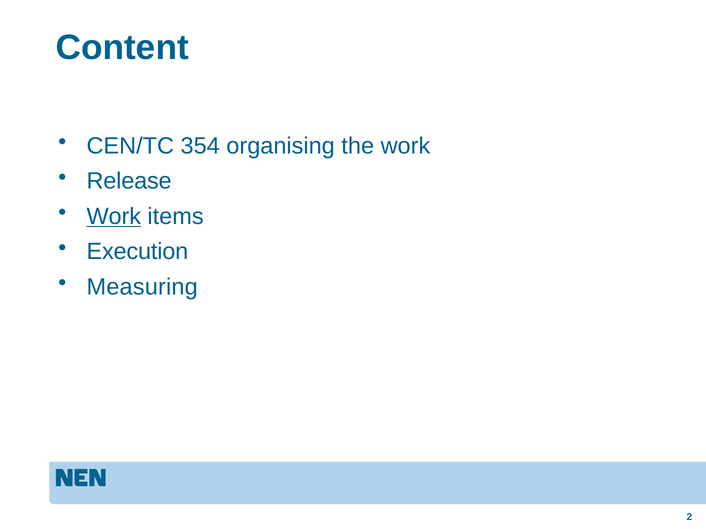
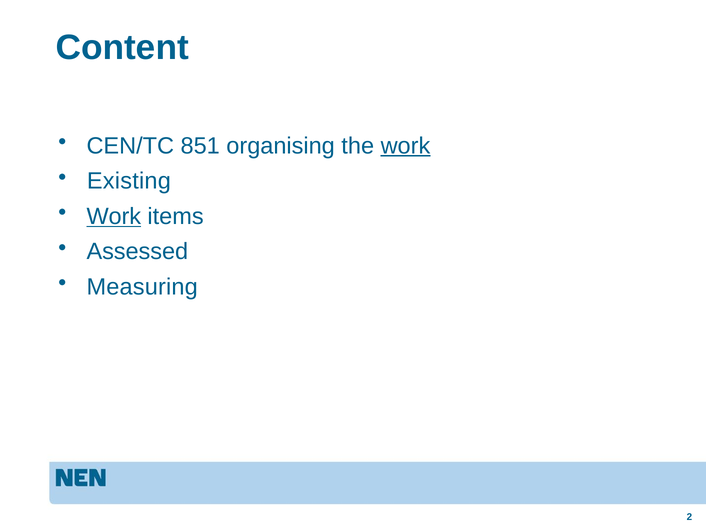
354: 354 -> 851
work at (405, 146) underline: none -> present
Release: Release -> Existing
Execution: Execution -> Assessed
